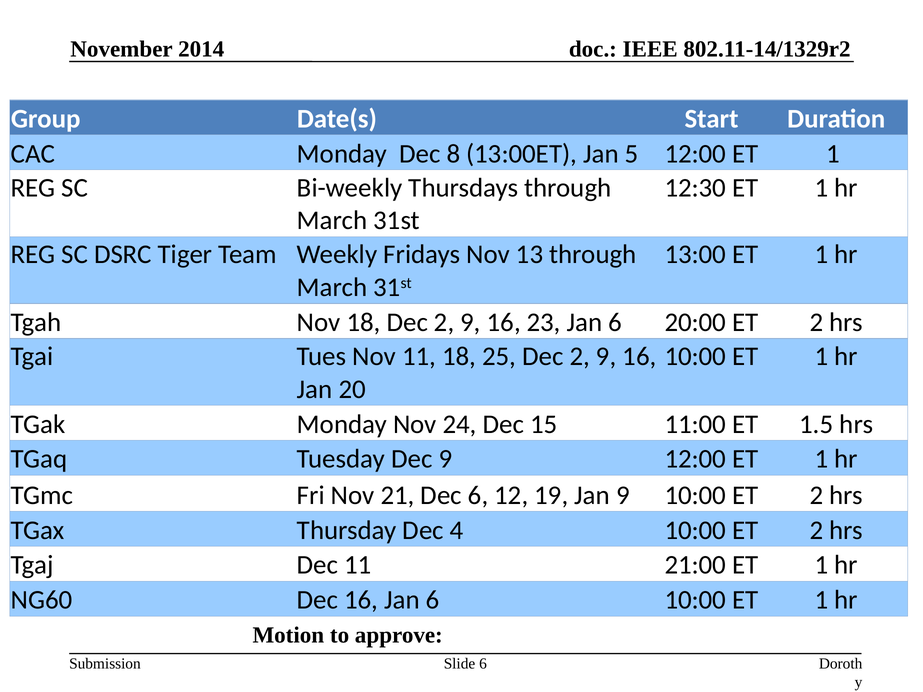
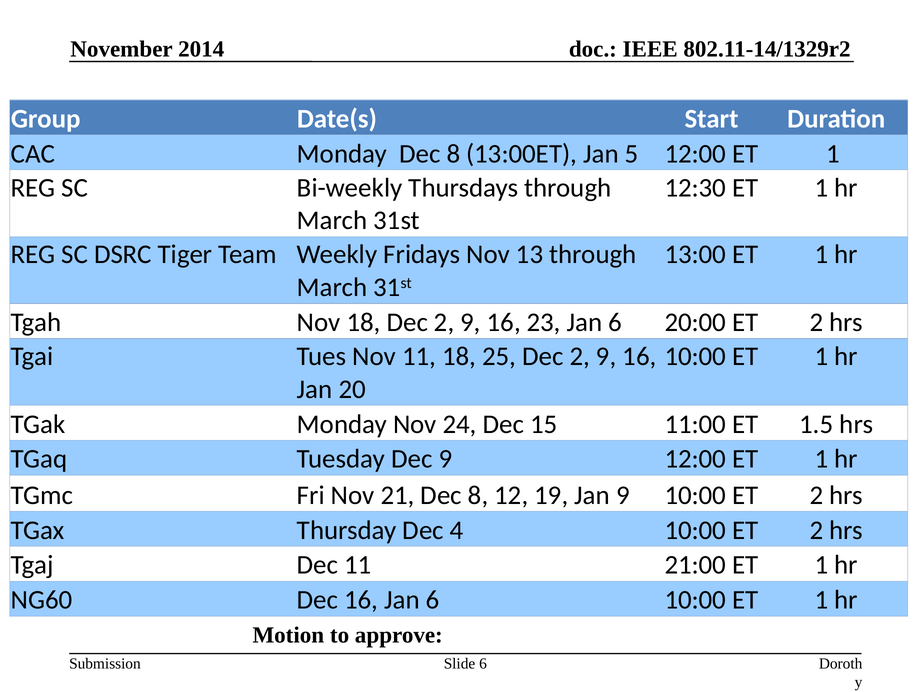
21 Dec 6: 6 -> 8
